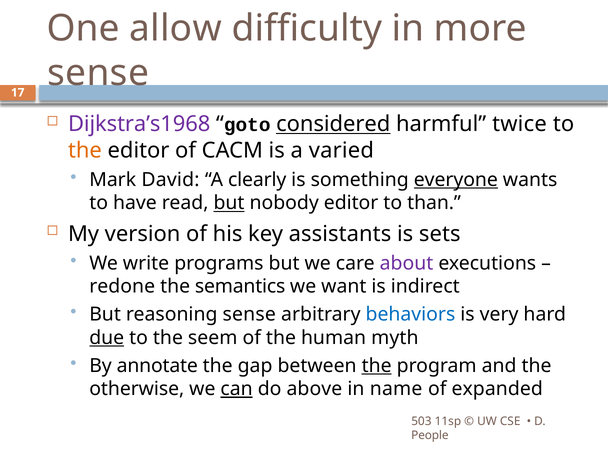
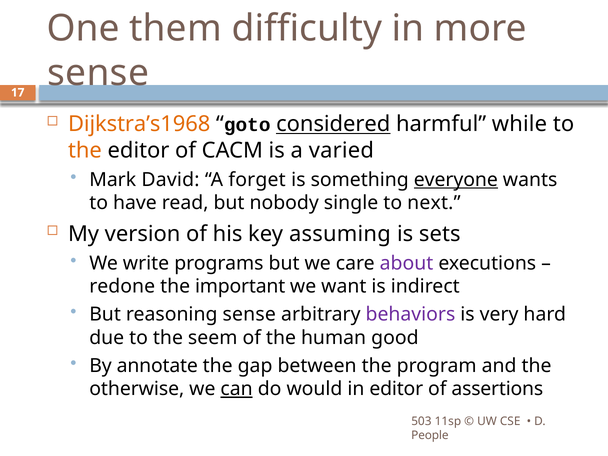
allow: allow -> them
Dijkstra’s1968 colour: purple -> orange
twice: twice -> while
clearly: clearly -> forget
but at (229, 203) underline: present -> none
nobody editor: editor -> single
than: than -> next
assistants: assistants -> assuming
semantics: semantics -> important
behaviors colour: blue -> purple
due underline: present -> none
myth: myth -> good
the at (377, 366) underline: present -> none
above: above -> would
in name: name -> editor
expanded: expanded -> assertions
